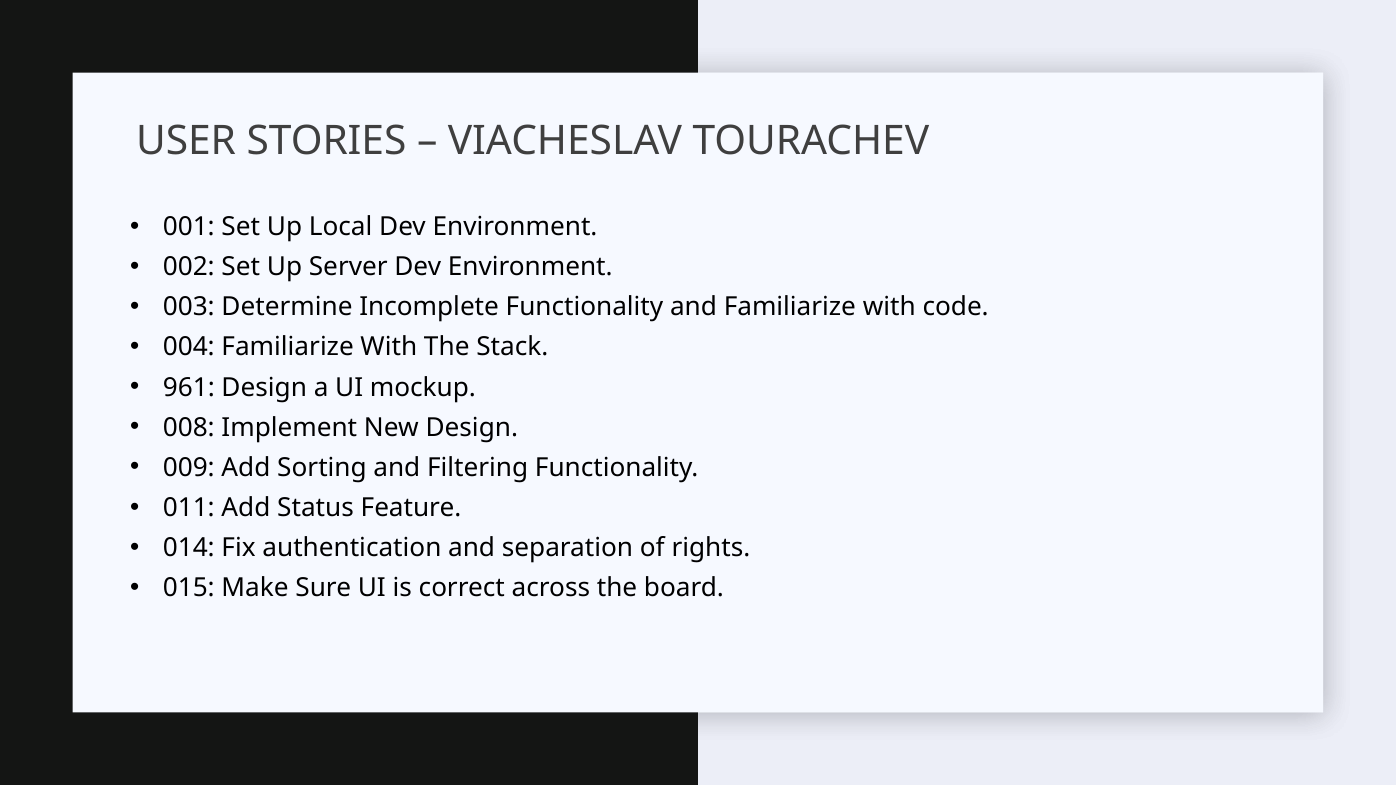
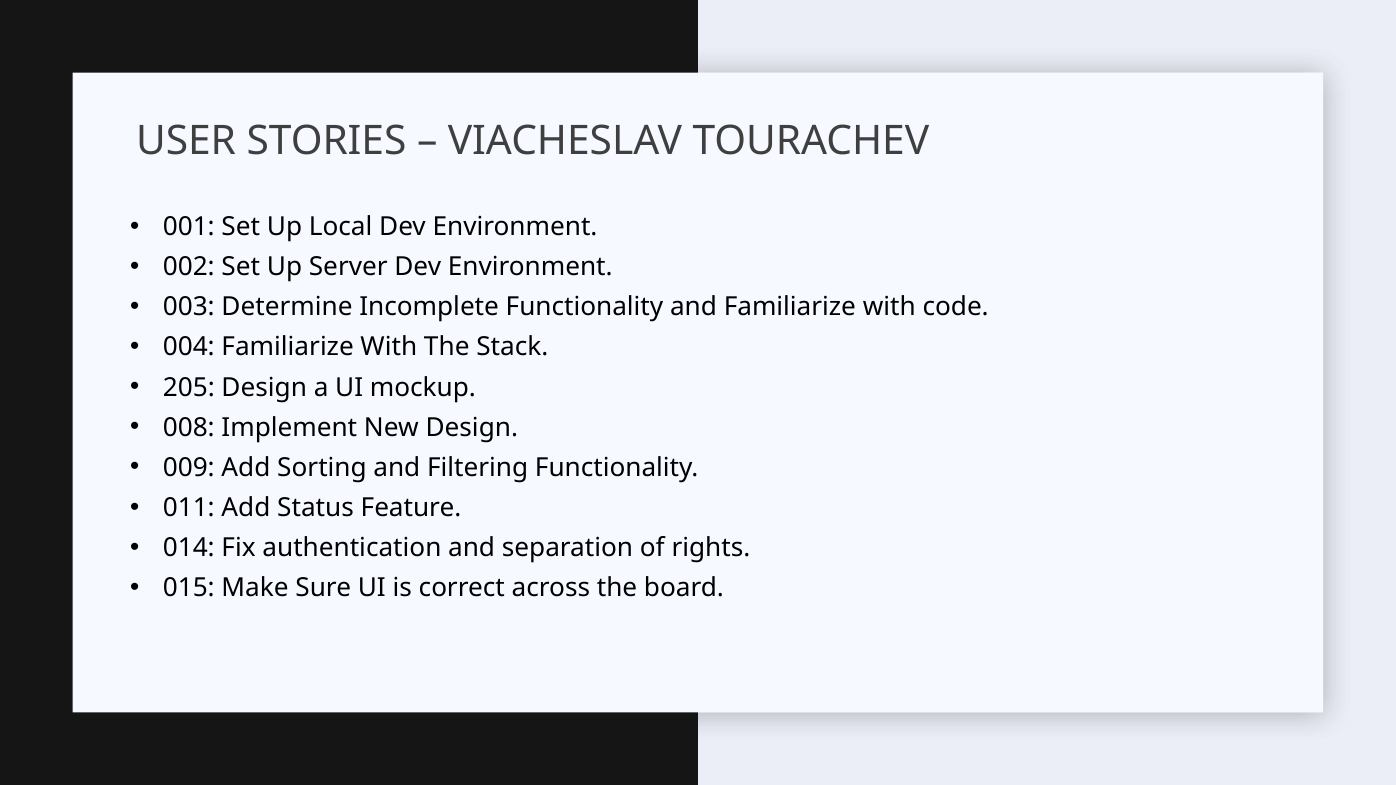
961: 961 -> 205
